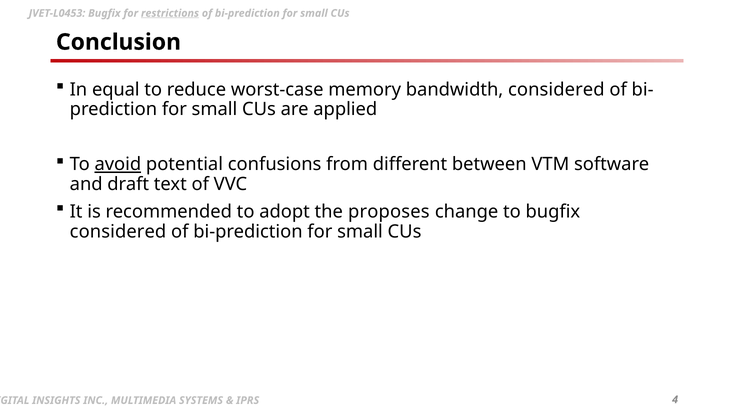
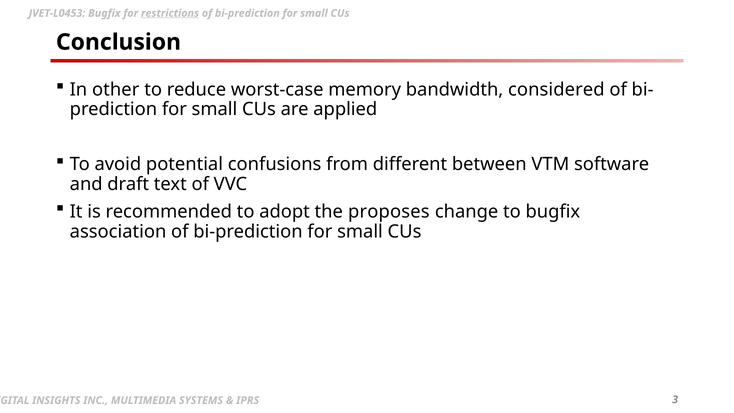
equal: equal -> other
avoid underline: present -> none
considered at (118, 231): considered -> association
4: 4 -> 3
